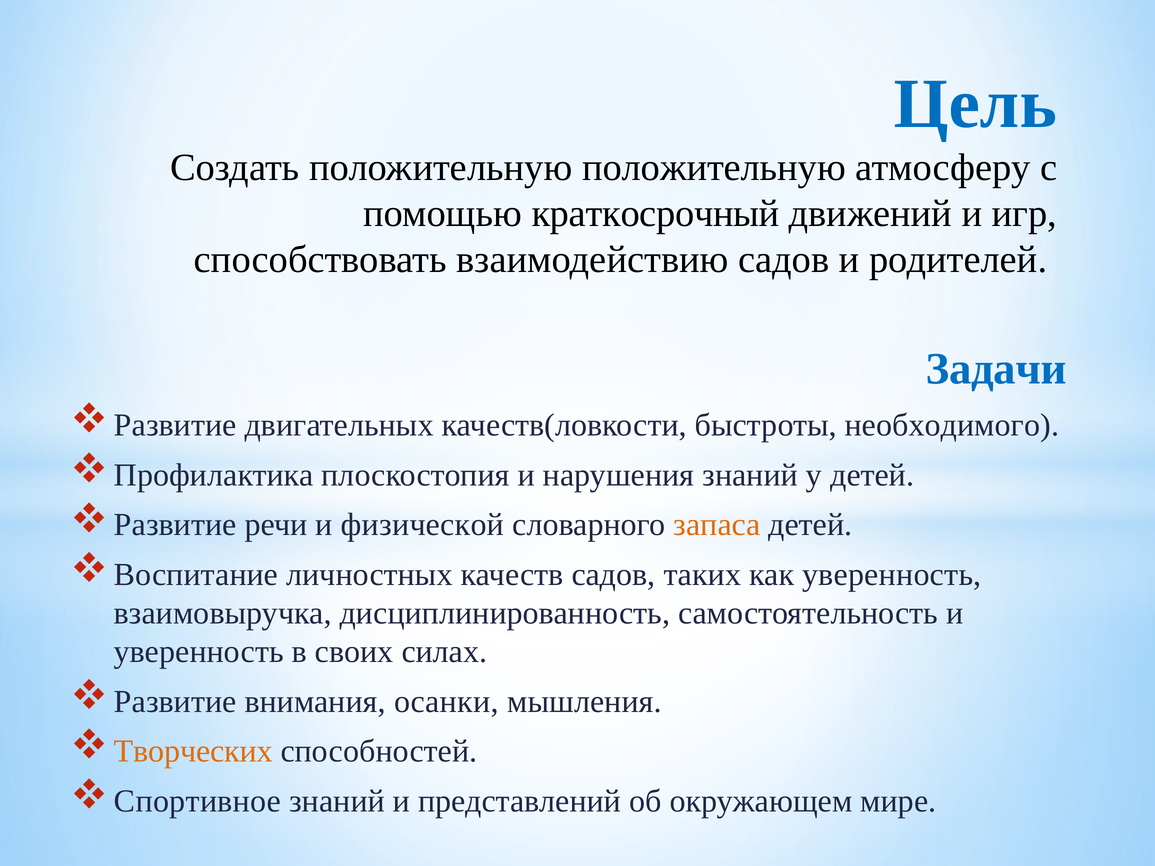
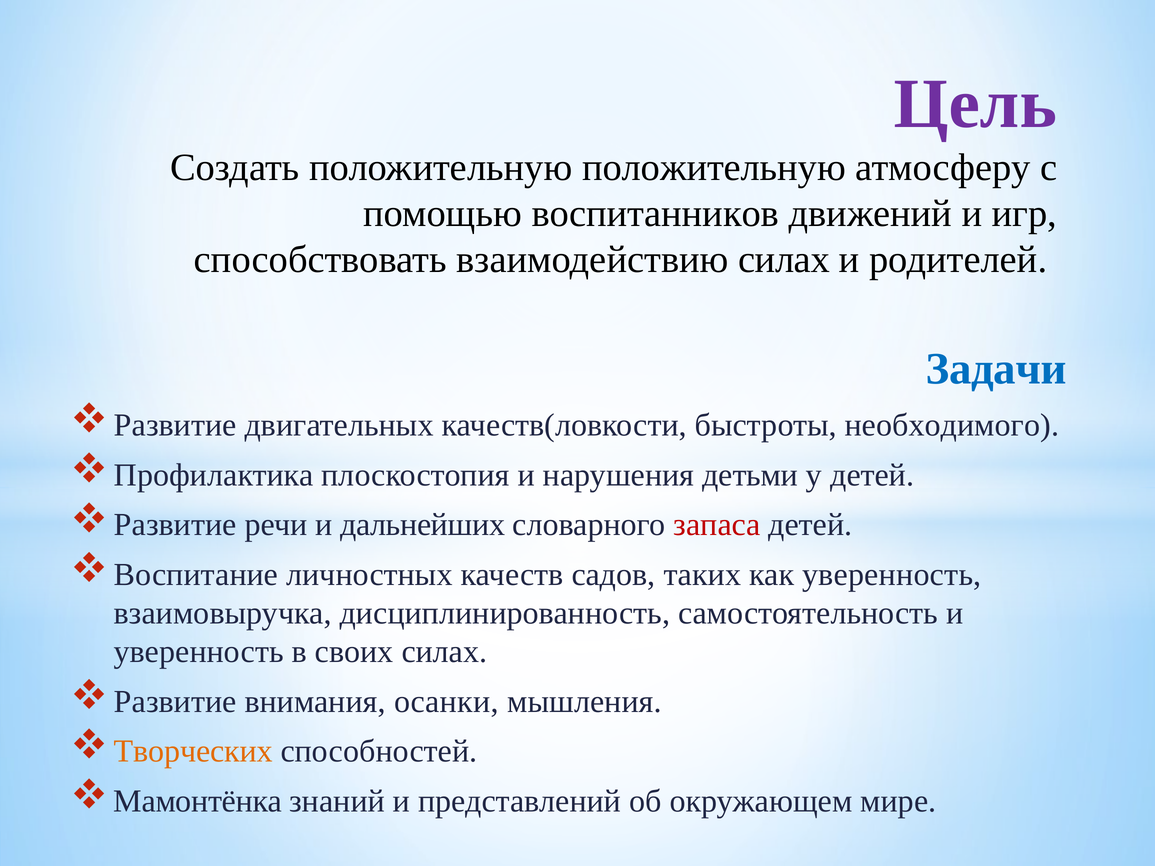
Цель colour: blue -> purple
краткосрочный: краткосрочный -> воспитанников
взаимодействию садов: садов -> силах
нарушения знаний: знаний -> детьми
физической: физической -> дальнейших
запаса colour: orange -> red
Спортивное: Спортивное -> Мамонтёнка
